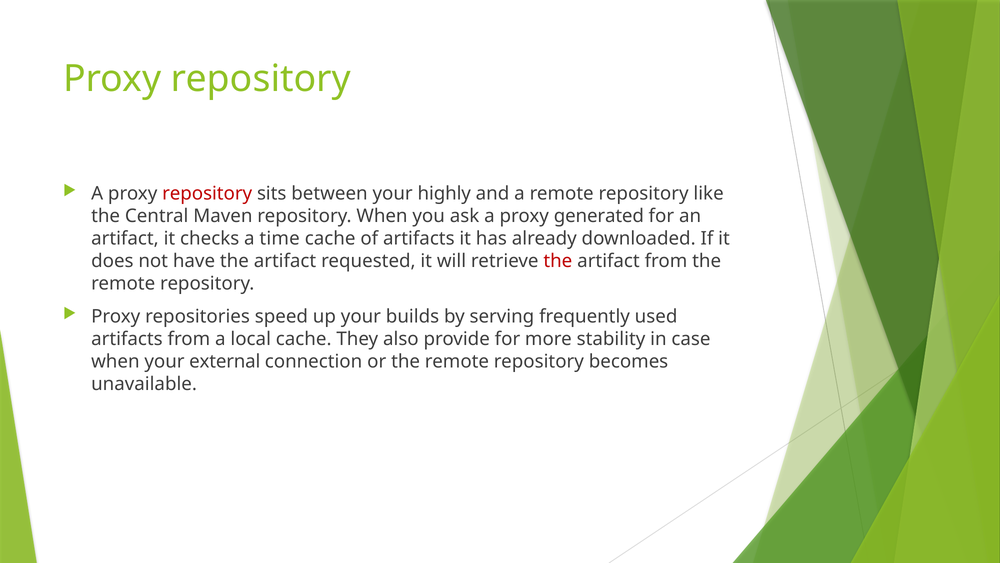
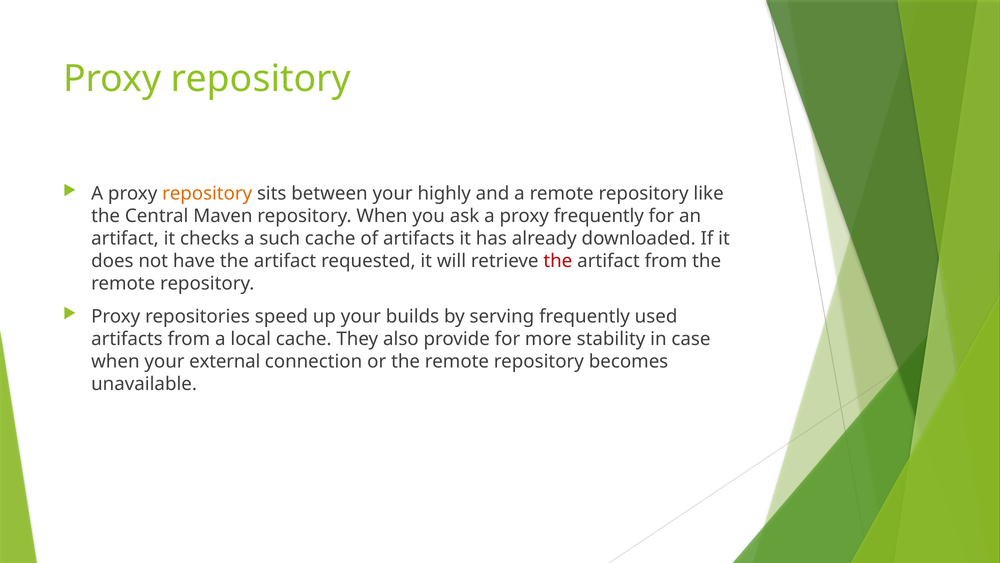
repository at (207, 194) colour: red -> orange
proxy generated: generated -> frequently
time: time -> such
